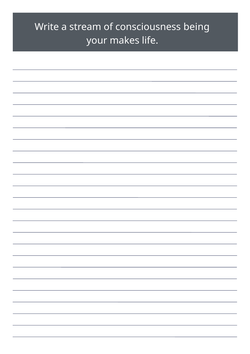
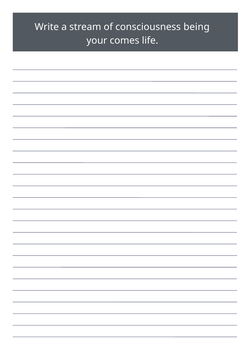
makes: makes -> comes
